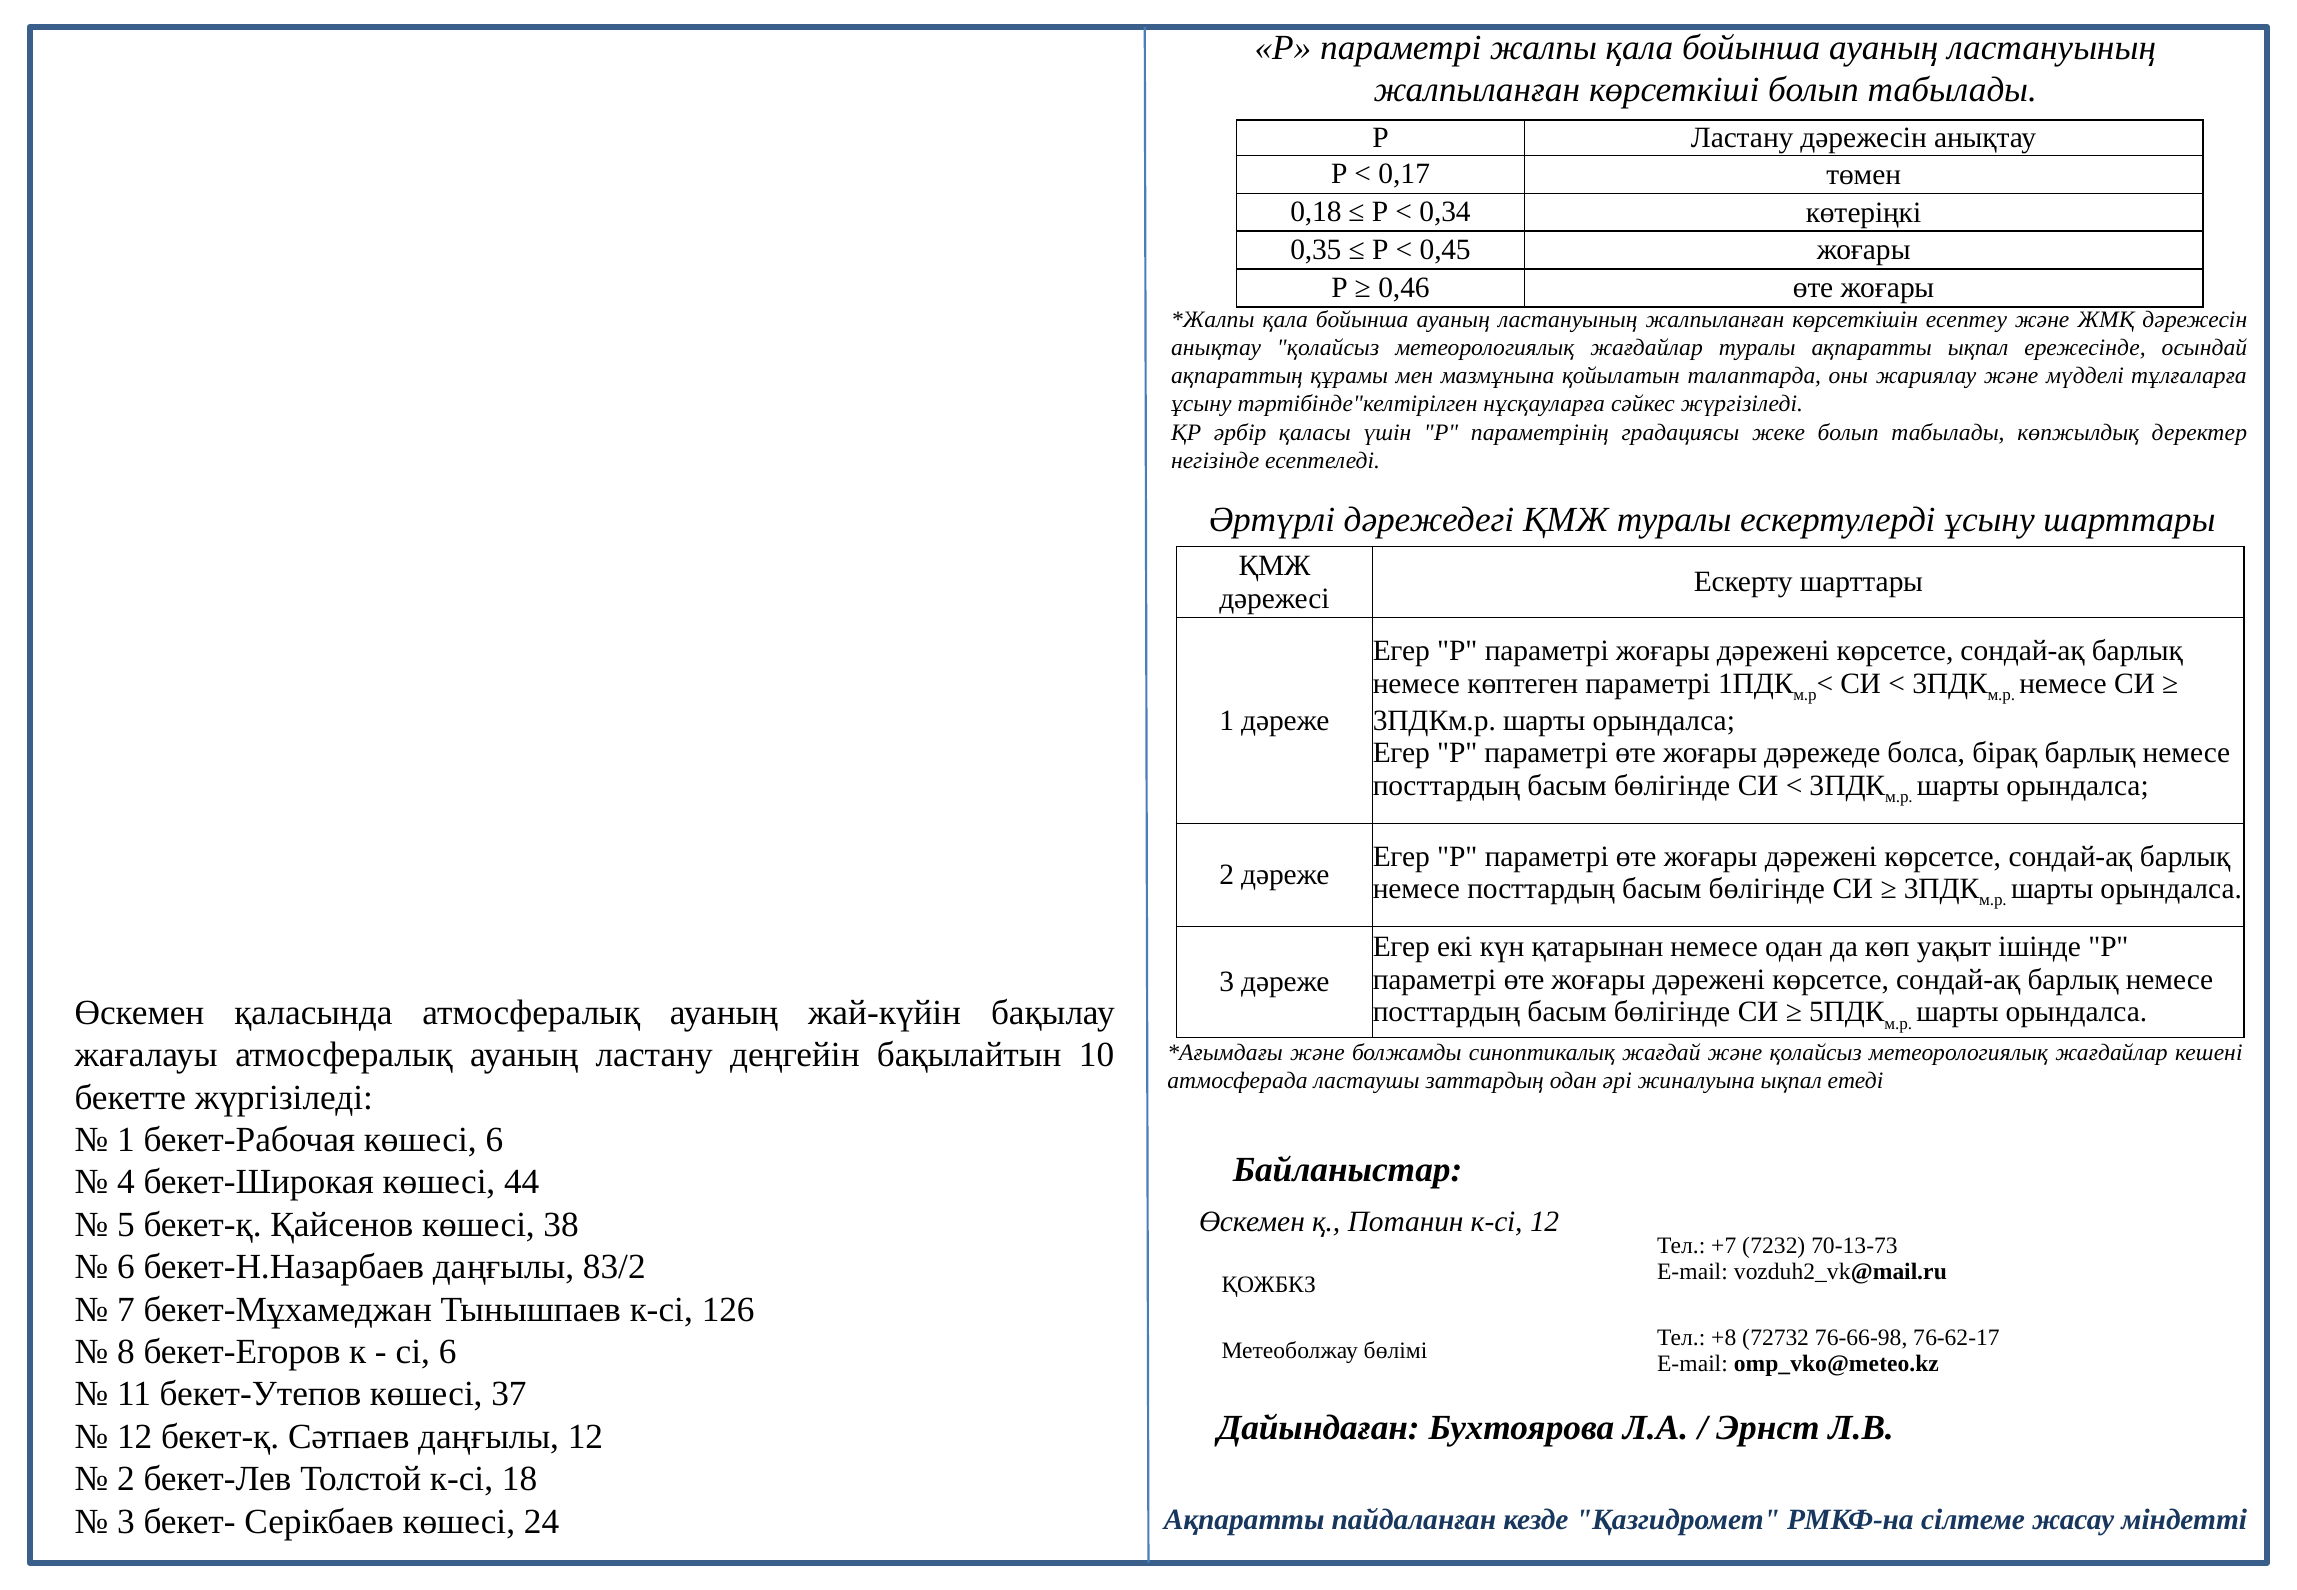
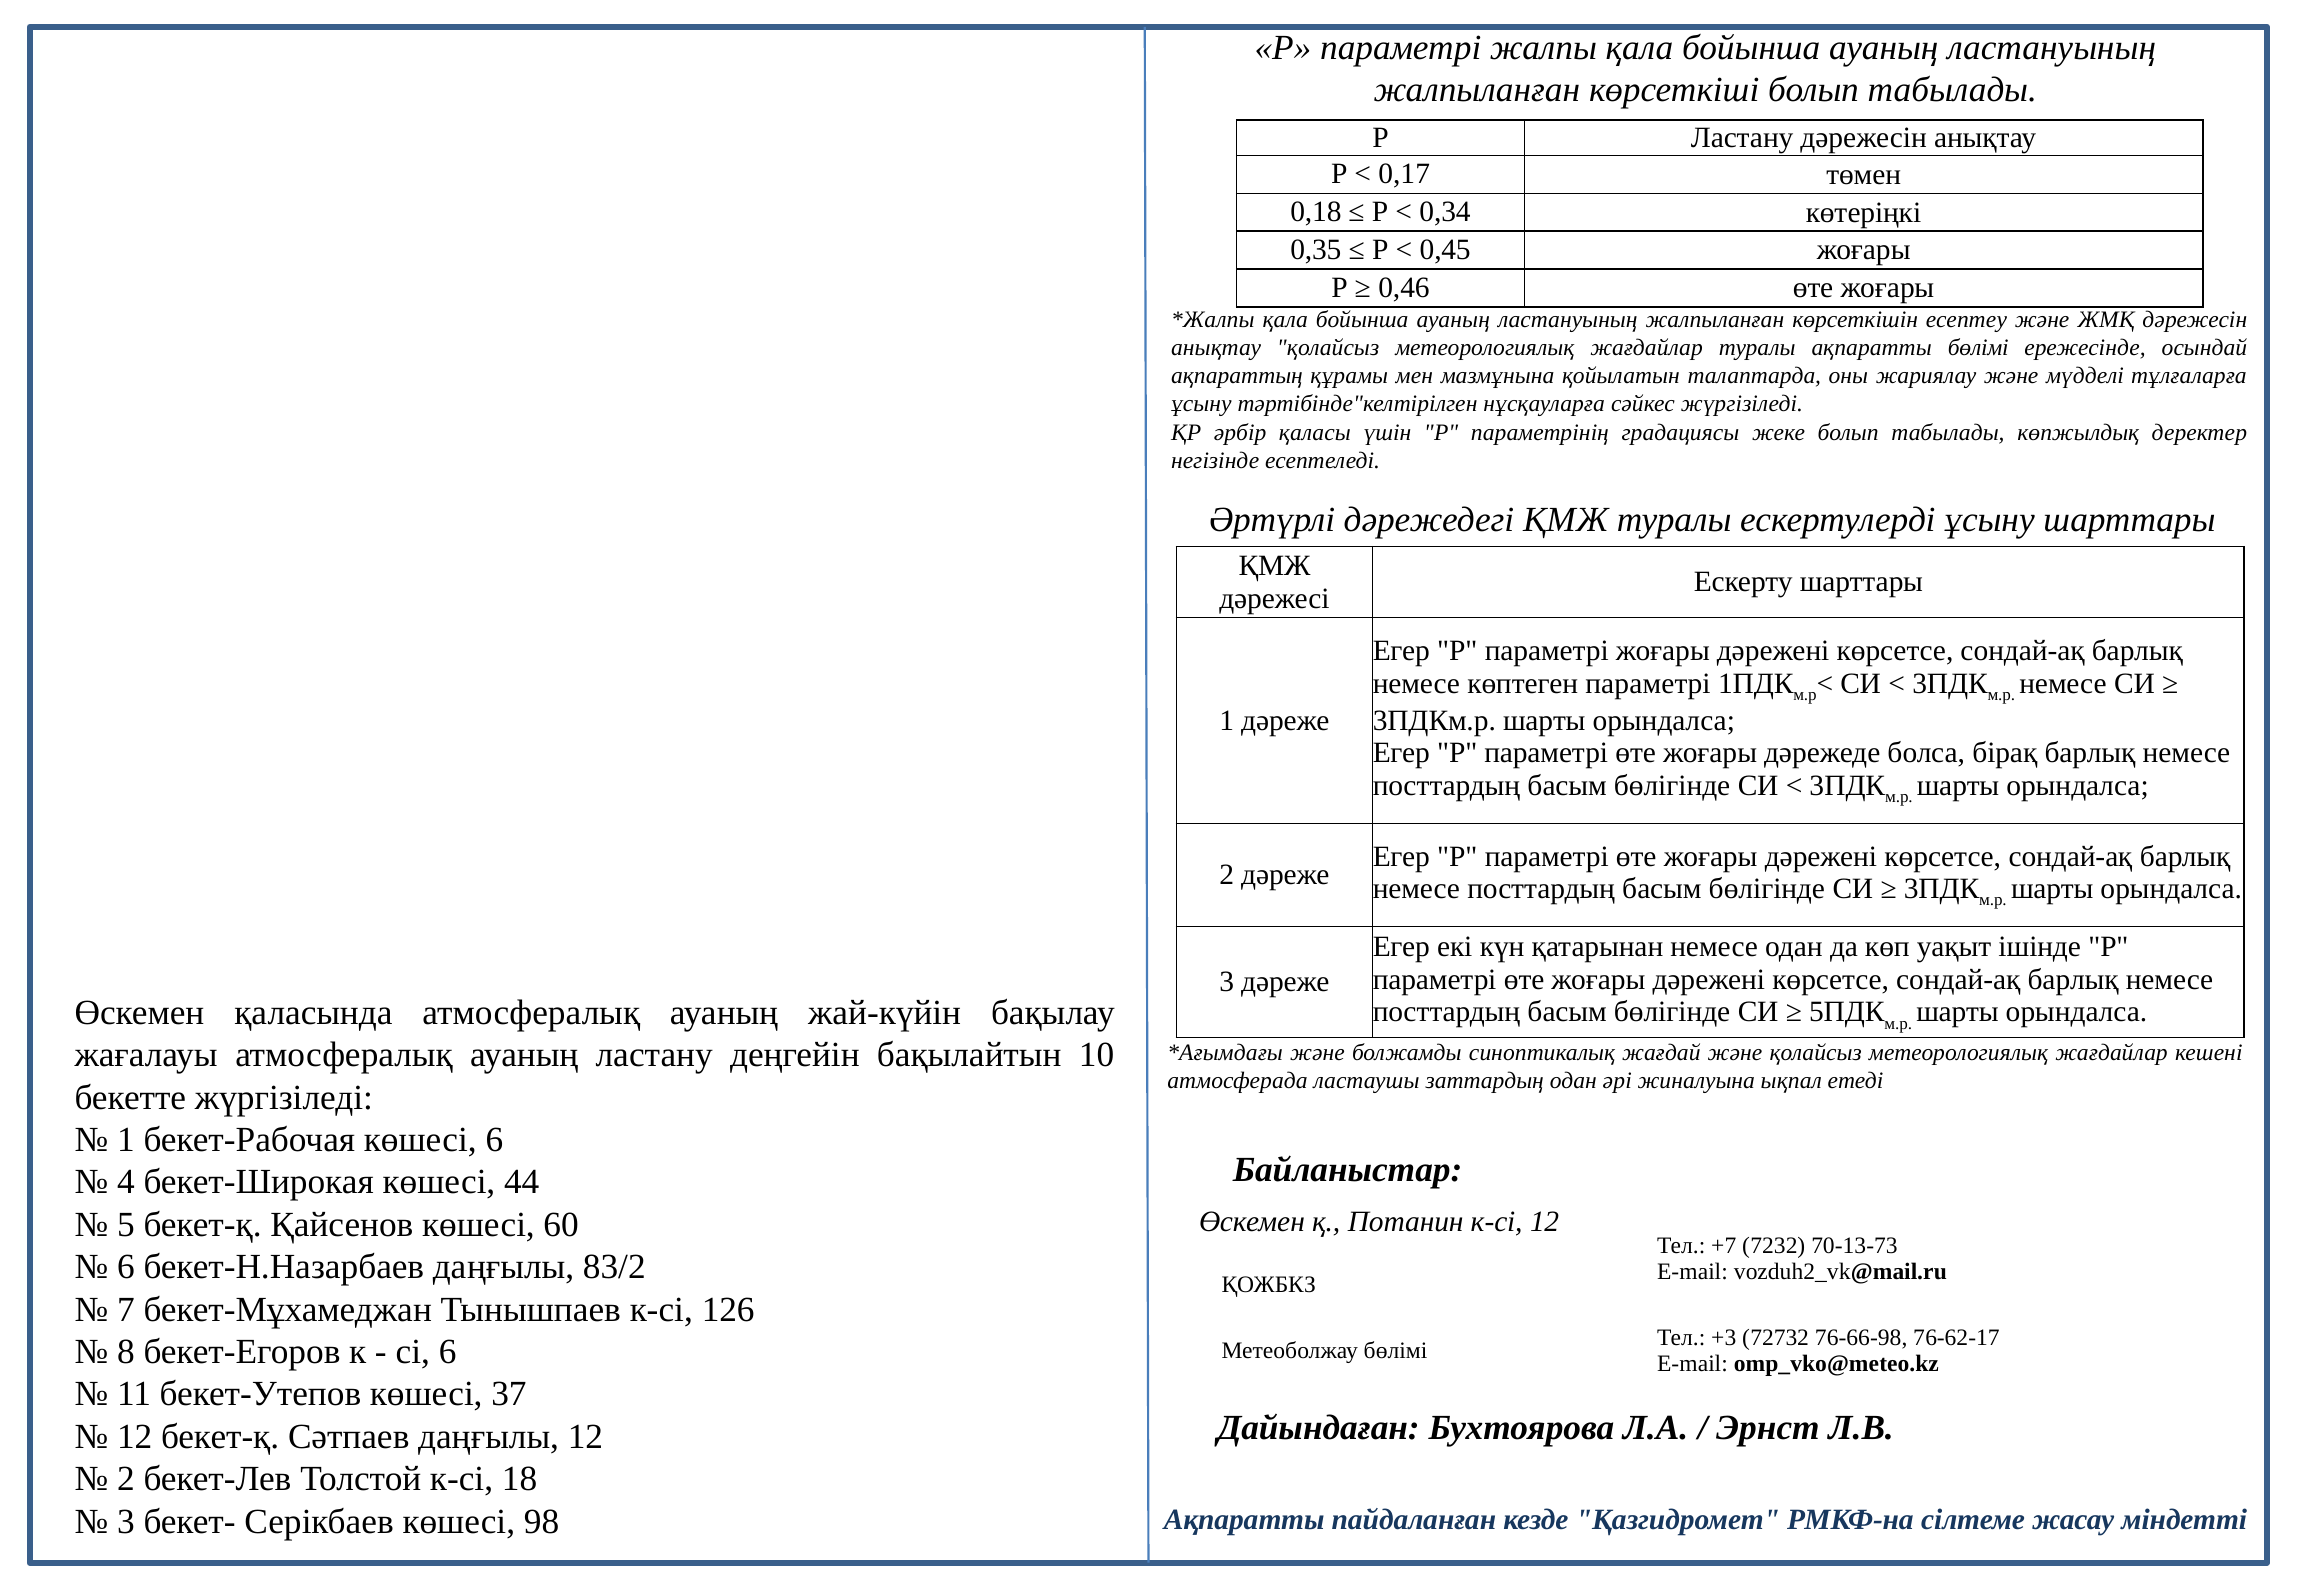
ақпаратты ықпал: ықпал -> бөлімі
38: 38 -> 60
+8: +8 -> +3
24: 24 -> 98
